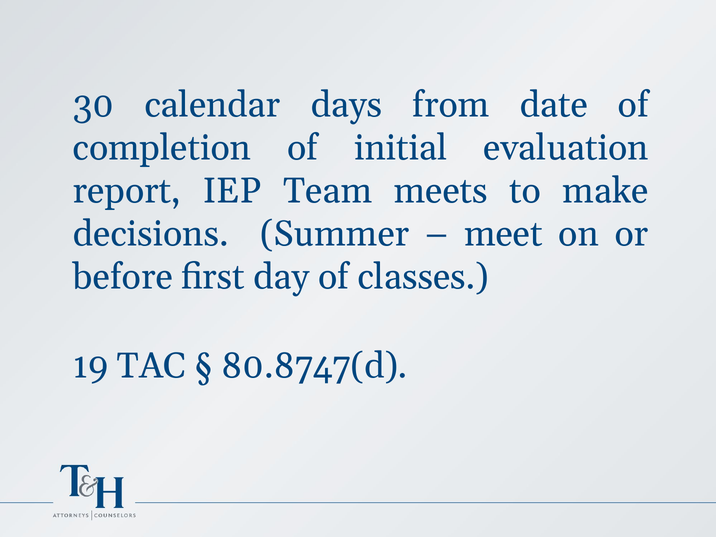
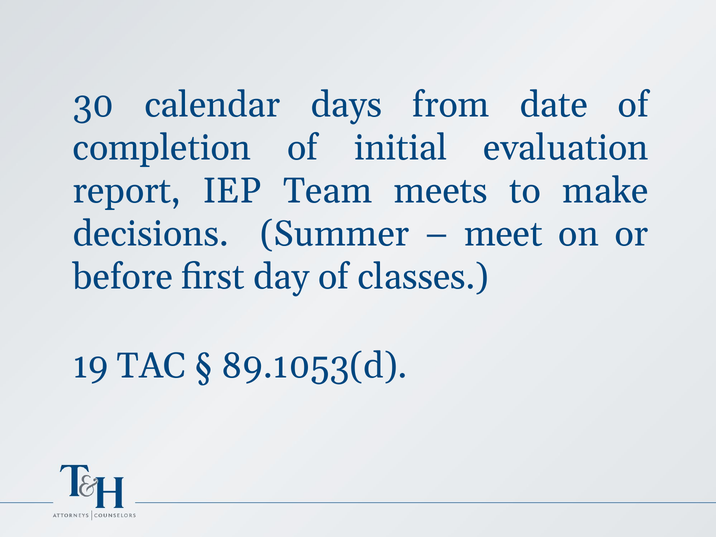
80.8747(d: 80.8747(d -> 89.1053(d
